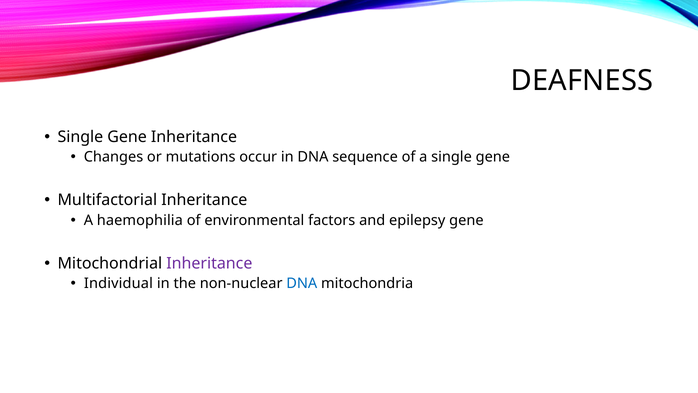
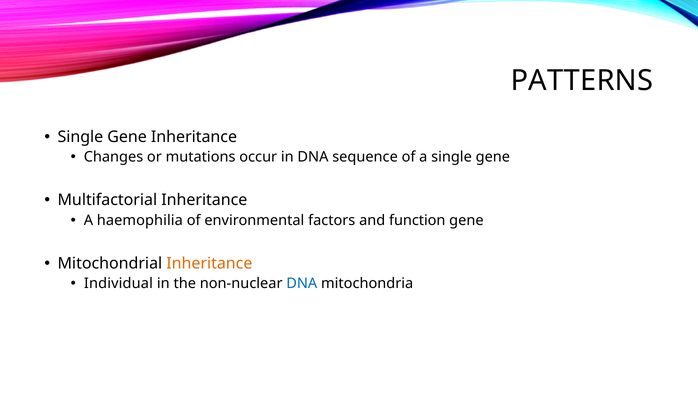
DEAFNESS: DEAFNESS -> PATTERNS
epilepsy: epilepsy -> function
Inheritance at (209, 263) colour: purple -> orange
